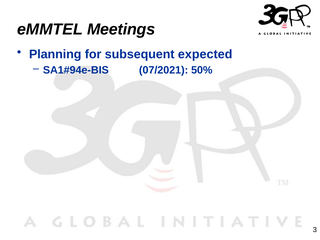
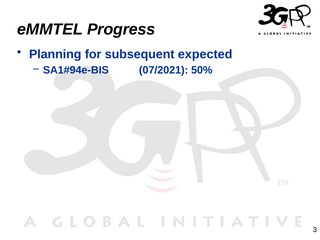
Meetings: Meetings -> Progress
